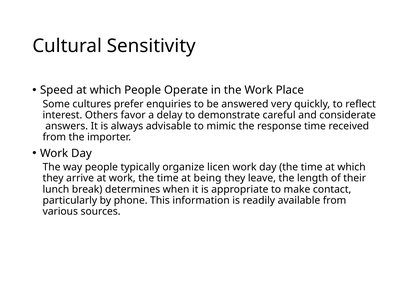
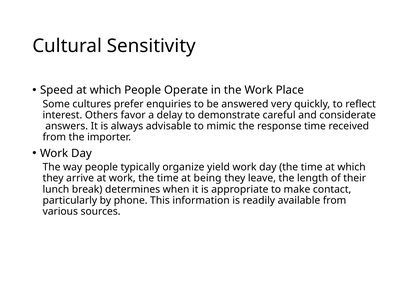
licen: licen -> yield
